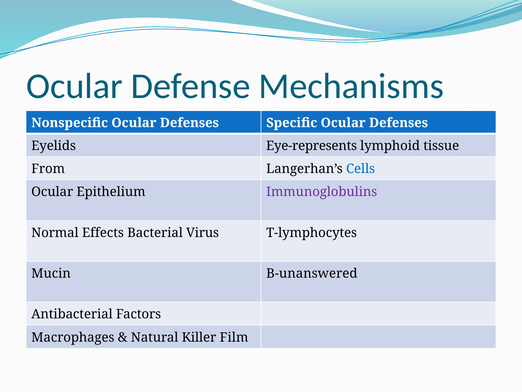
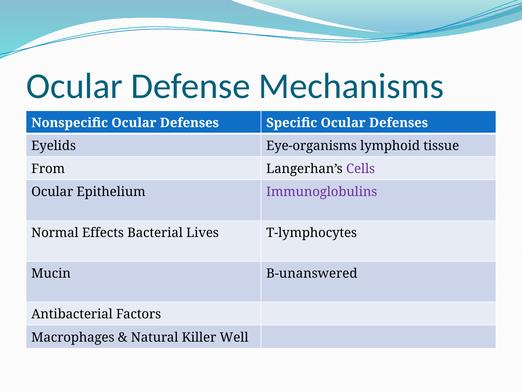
Eye-represents: Eye-represents -> Eye-organisms
Cells colour: blue -> purple
Virus: Virus -> Lives
Film: Film -> Well
